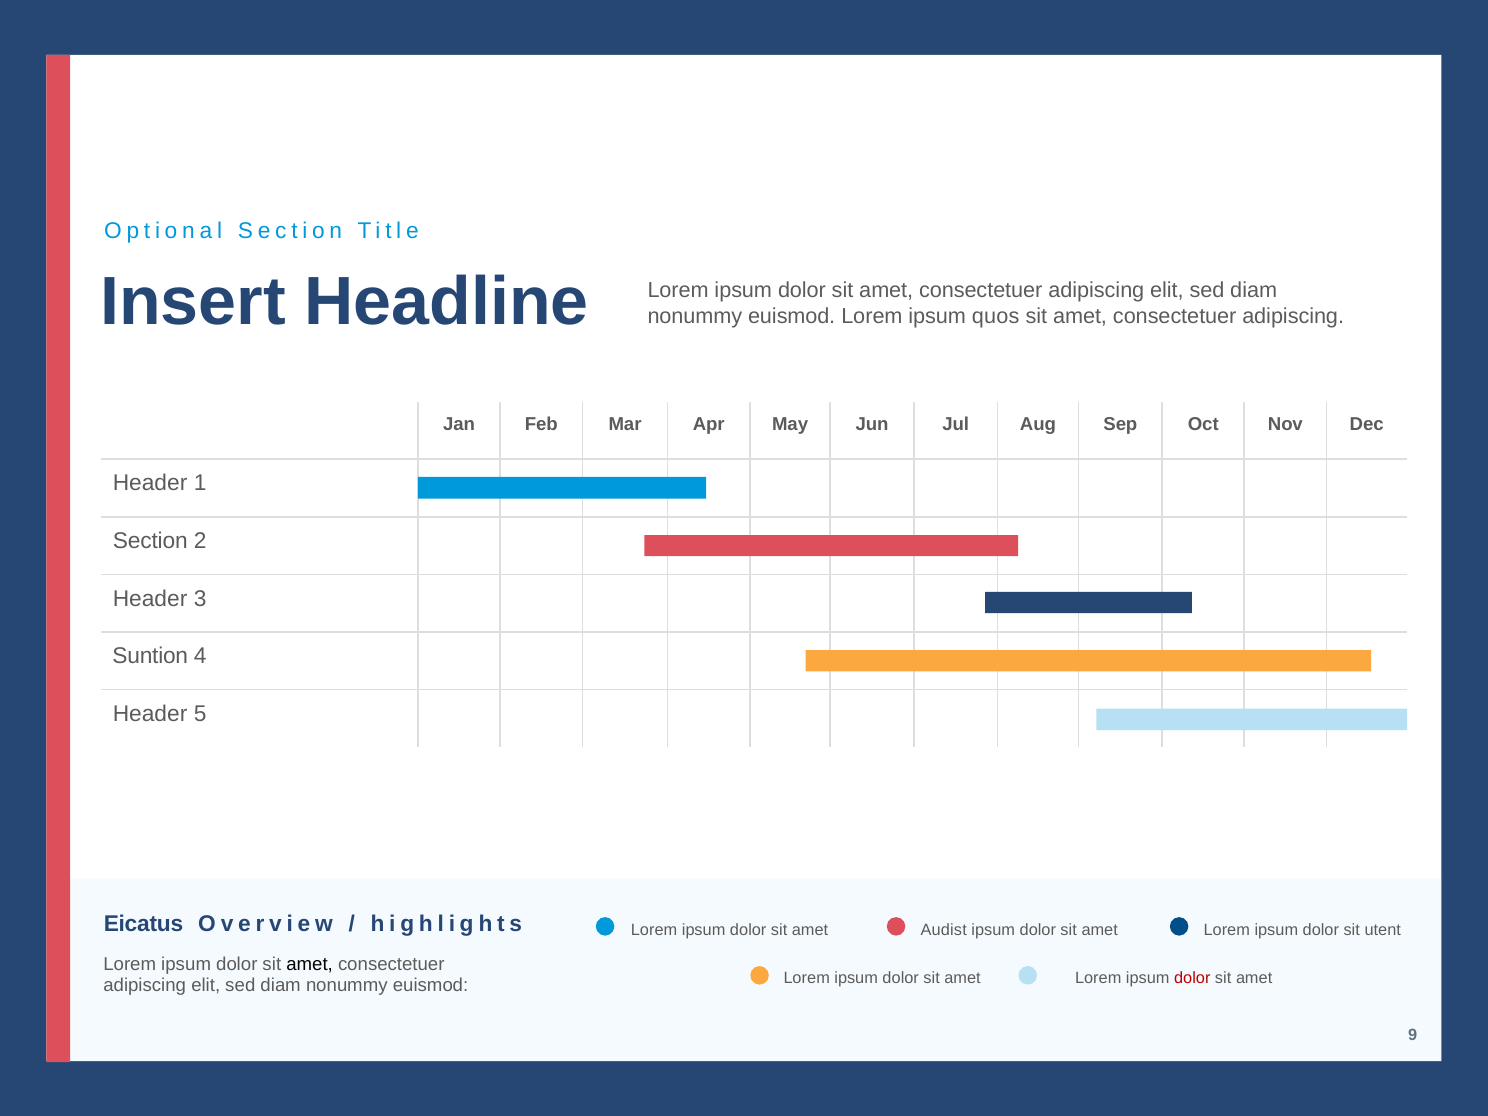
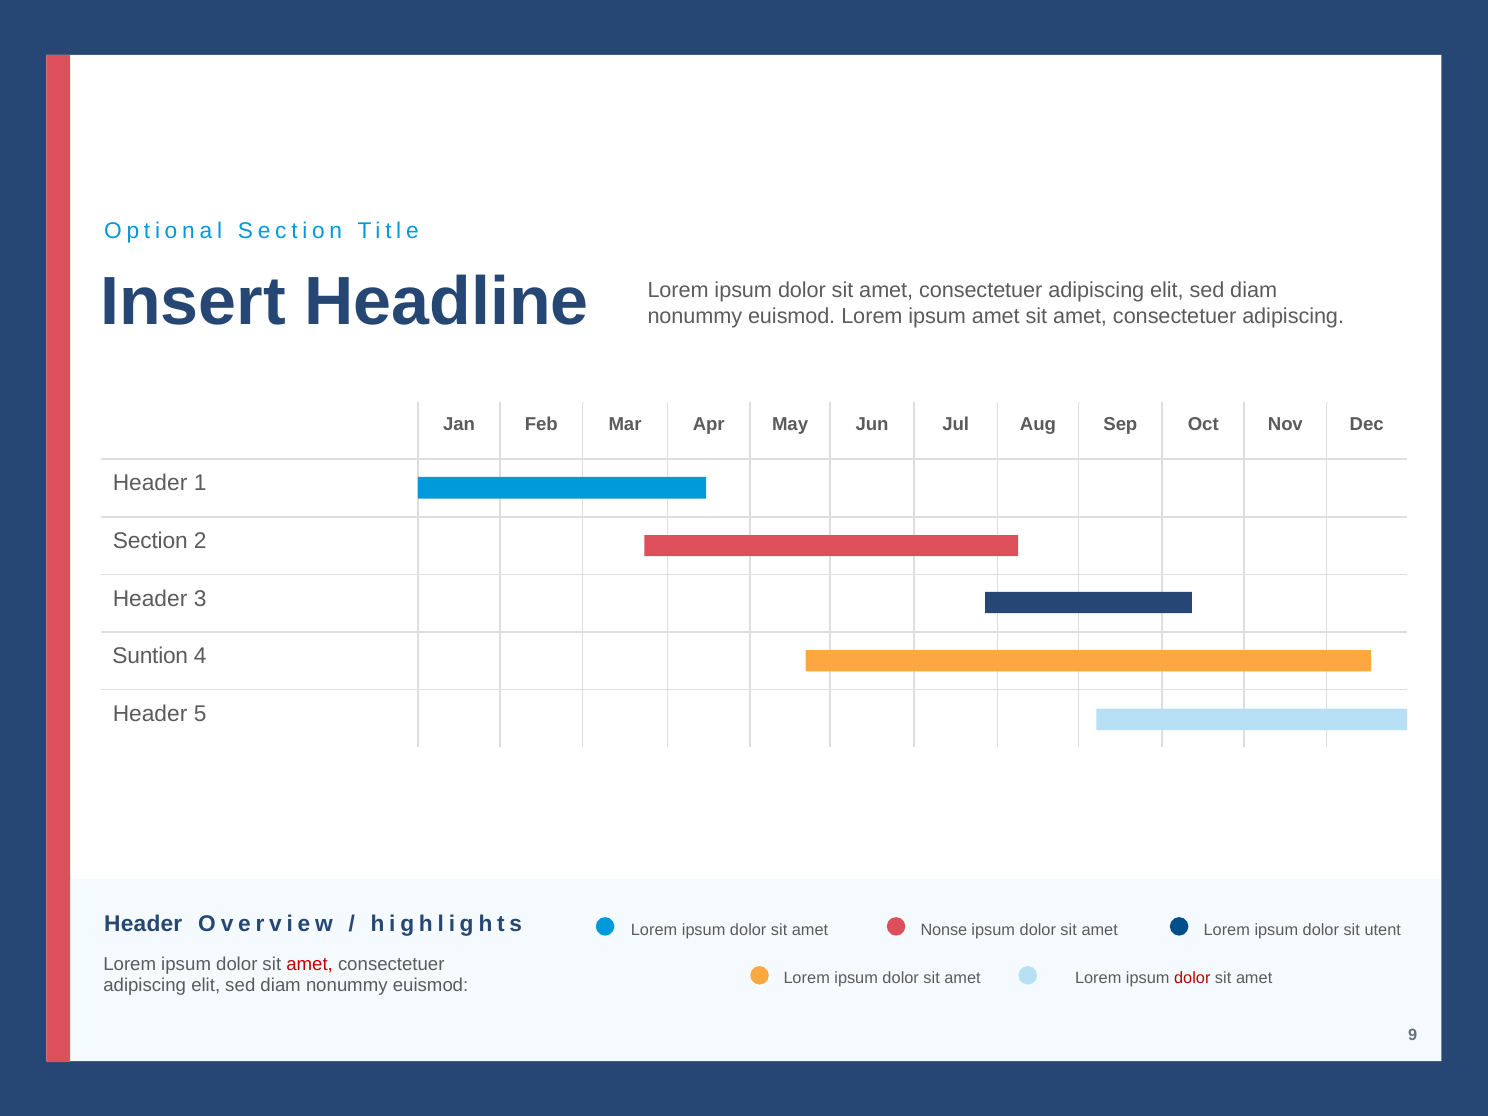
ipsum quos: quos -> amet
Eicatus at (143, 924): Eicatus -> Header
Audist: Audist -> Nonse
amet at (310, 965) colour: black -> red
